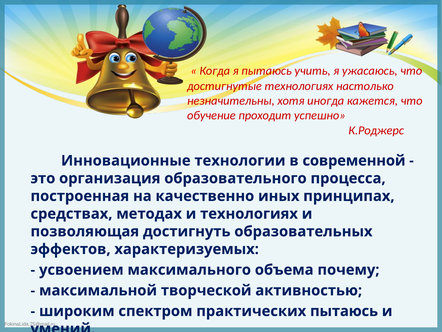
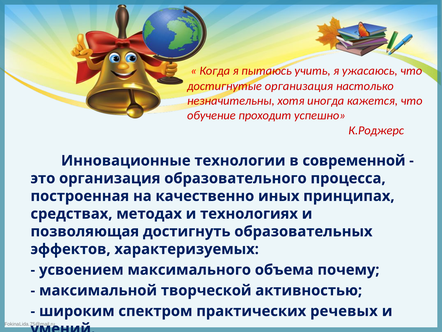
достигнутые технологиях: технологиях -> организация
практических пытаюсь: пытаюсь -> речевых
